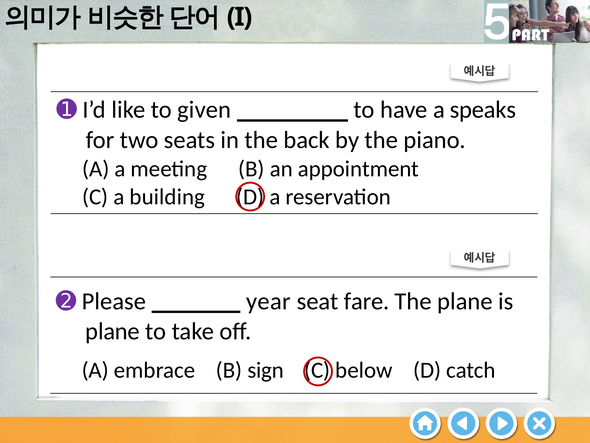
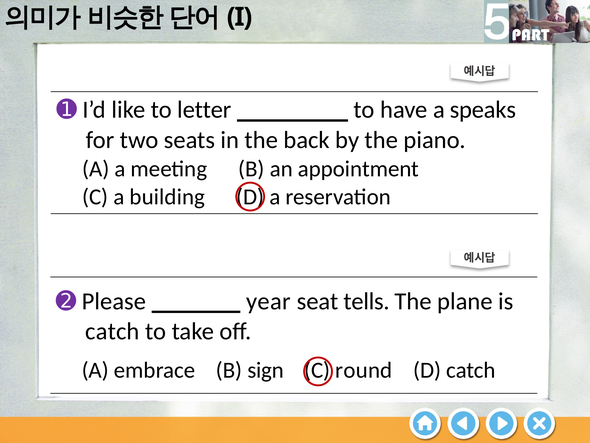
given: given -> letter
fare: fare -> tells
plane at (113, 331): plane -> catch
below: below -> round
